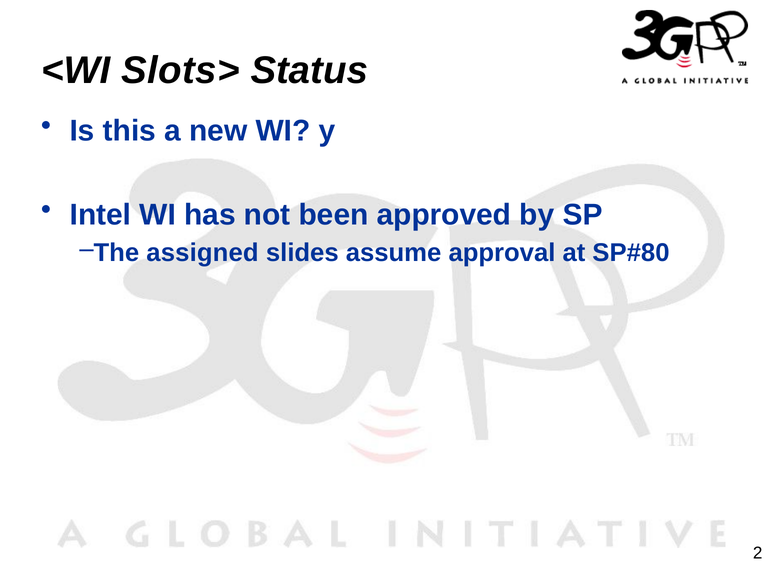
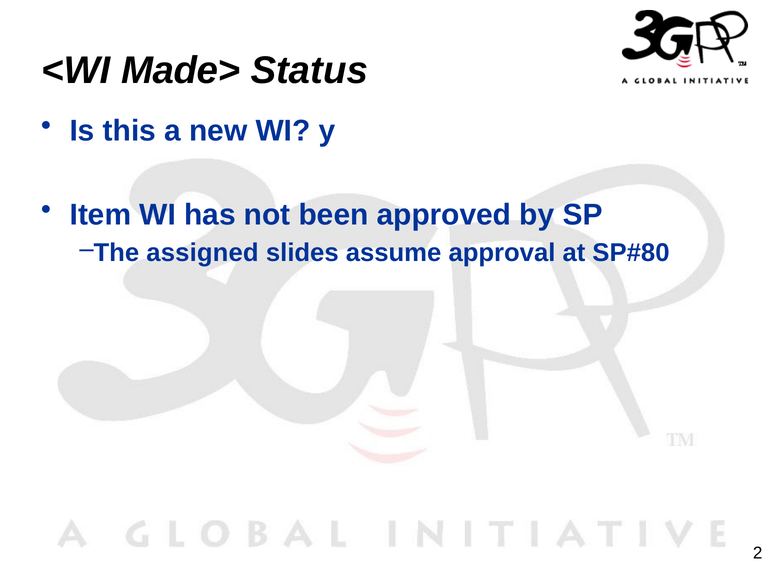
Slots>: Slots> -> Made>
Intel: Intel -> Item
